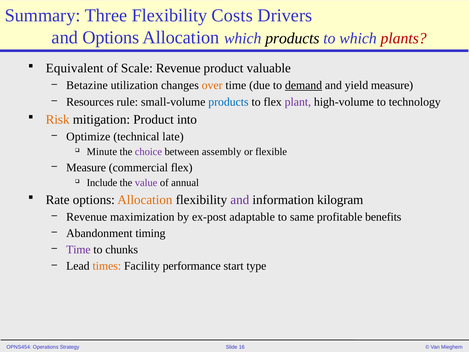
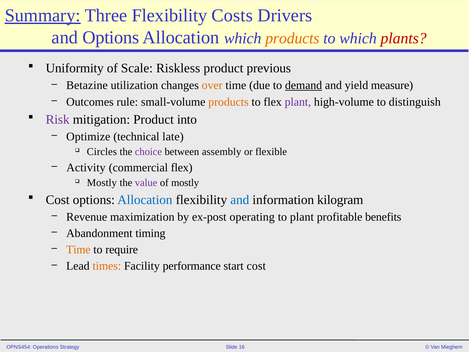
Summary underline: none -> present
products at (292, 38) colour: black -> orange
Equivalent: Equivalent -> Uniformity
Scale Revenue: Revenue -> Riskless
valuable: valuable -> previous
Resources: Resources -> Outcomes
products at (228, 102) colour: blue -> orange
technology: technology -> distinguish
Risk colour: orange -> purple
Minute: Minute -> Circles
Measure at (86, 167): Measure -> Activity
Include at (102, 183): Include -> Mostly
of annual: annual -> mostly
Rate at (58, 200): Rate -> Cost
Allocation at (145, 200) colour: orange -> blue
and at (240, 200) colour: purple -> blue
adaptable: adaptable -> operating
to same: same -> plant
Time at (78, 250) colour: purple -> orange
chunks: chunks -> require
start type: type -> cost
